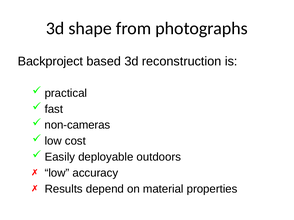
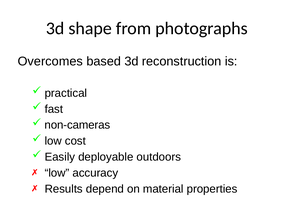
Backproject: Backproject -> Overcomes
